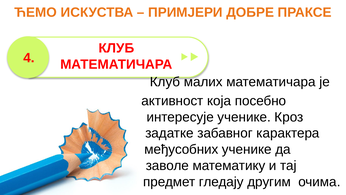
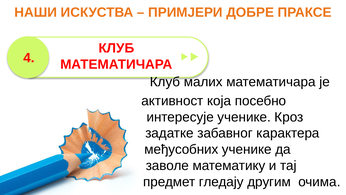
ЋЕМО: ЋЕМО -> НАШИ
